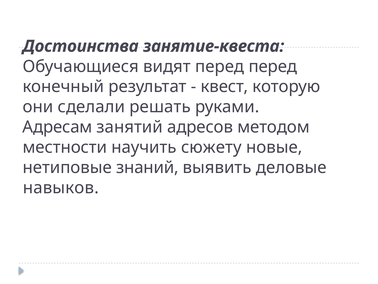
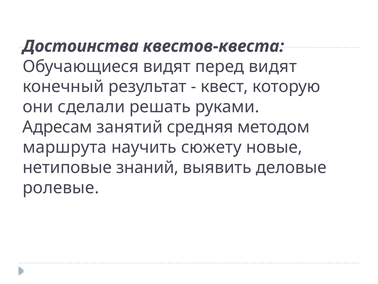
занятие-квеста: занятие-квеста -> квестов-квеста
перед перед: перед -> видят
адресов: адресов -> средняя
местности: местности -> маршрута
навыков: навыков -> ролевые
